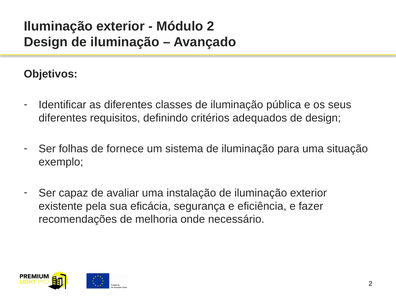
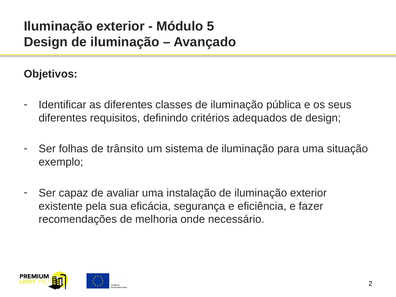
Módulo 2: 2 -> 5
fornece: fornece -> trânsito
